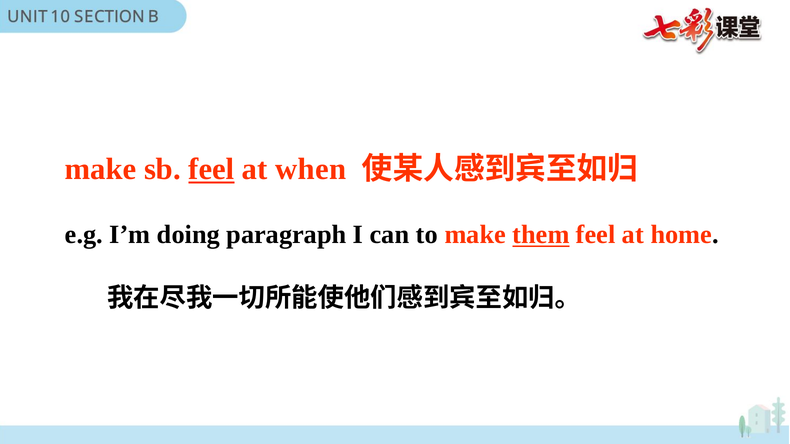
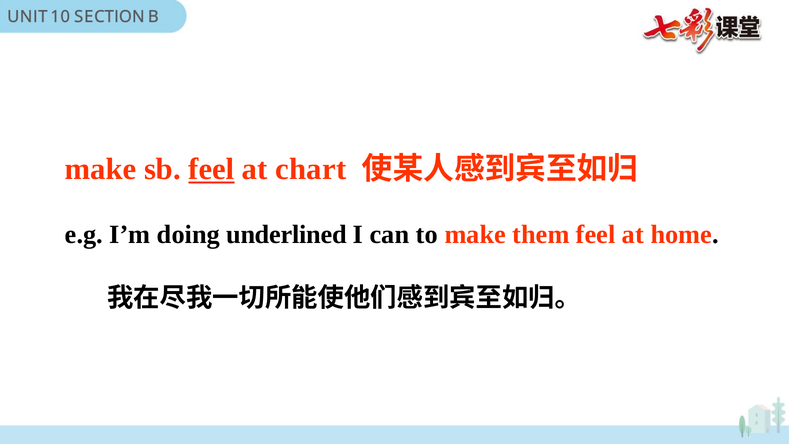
when: when -> chart
paragraph: paragraph -> underlined
them underline: present -> none
